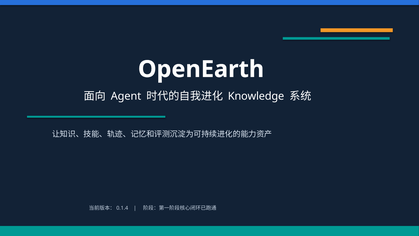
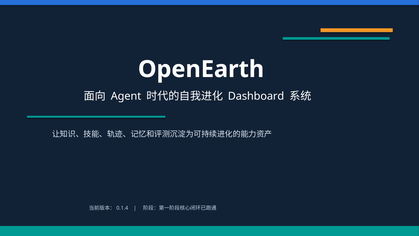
Knowledge: Knowledge -> Dashboard
